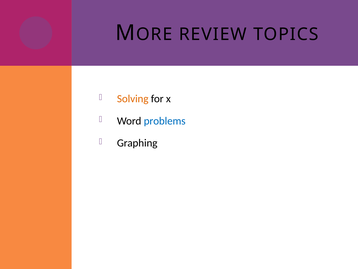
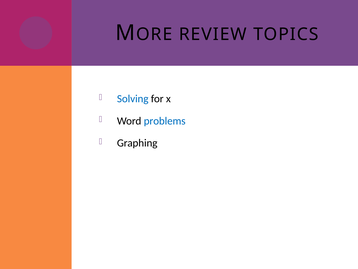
Solving colour: orange -> blue
